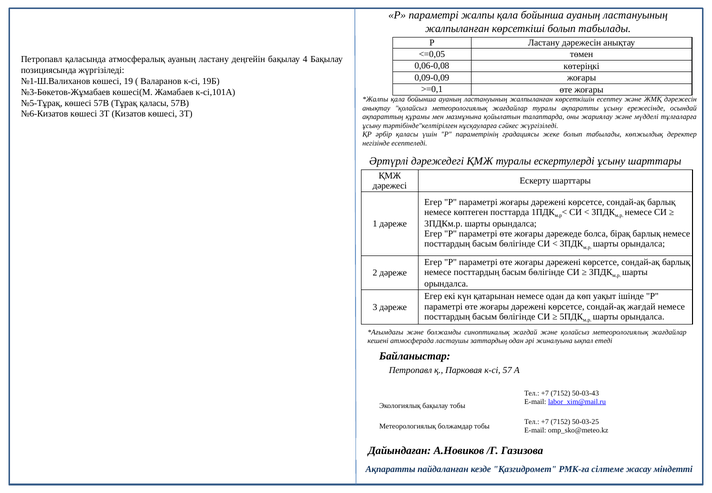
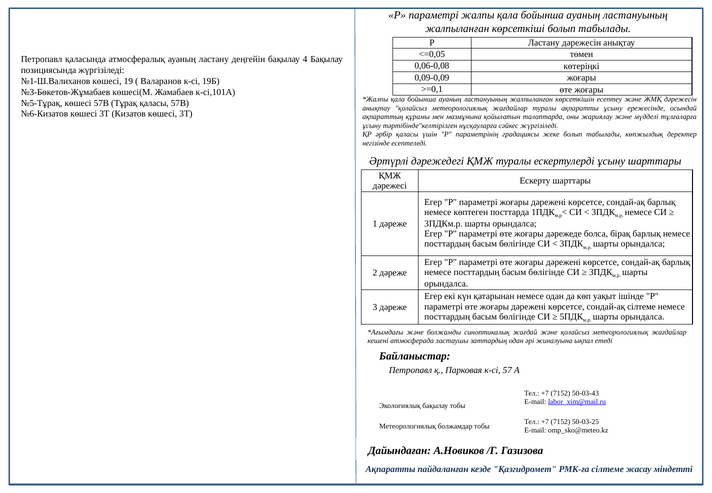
сондай-ақ жағдай: жағдай -> сілтеме
